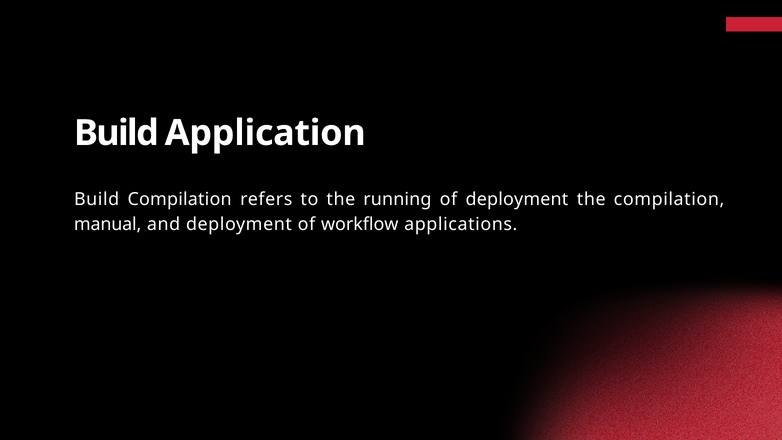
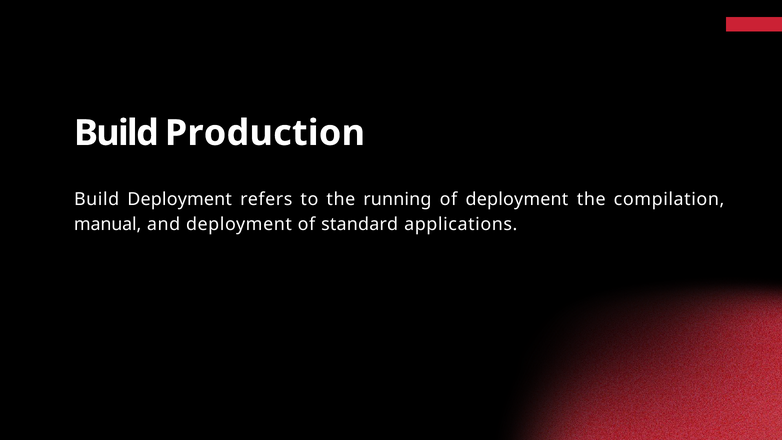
Application: Application -> Production
Build Compilation: Compilation -> Deployment
workflow: workflow -> standard
